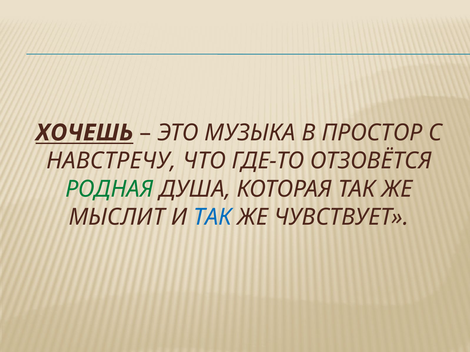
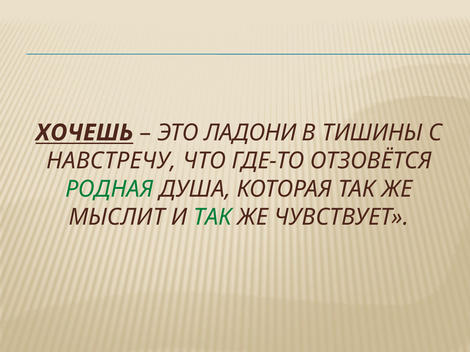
МУЗЫКА: МУЗЫКА -> ЛАДОНИ
ПРОСТОР: ПРОСТОР -> ТИШИНЫ
ТАК at (212, 217) colour: blue -> green
